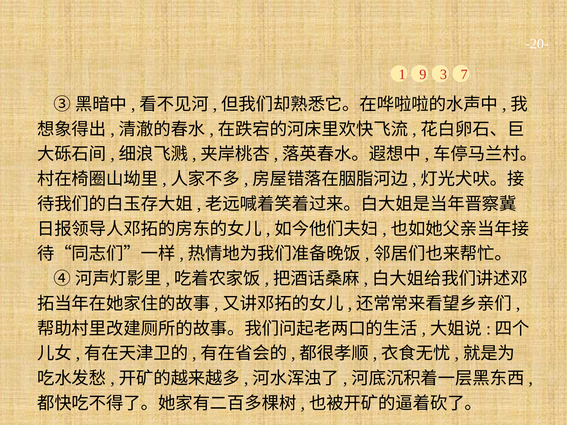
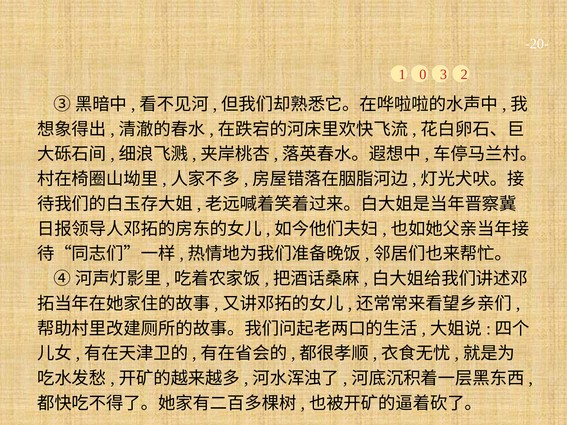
9: 9 -> 0
7: 7 -> 2
